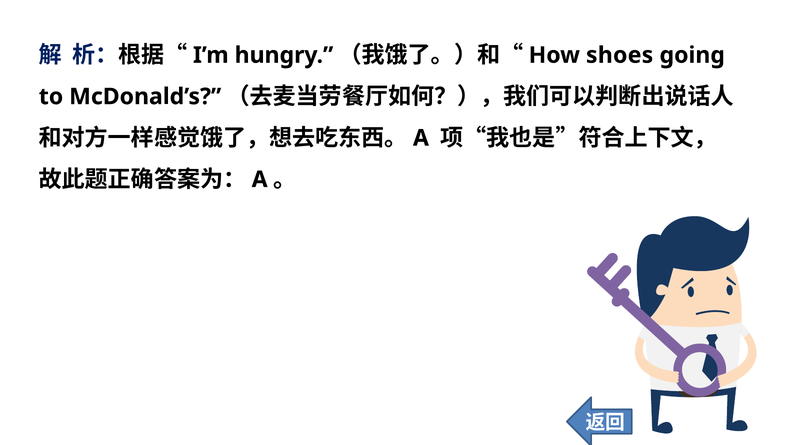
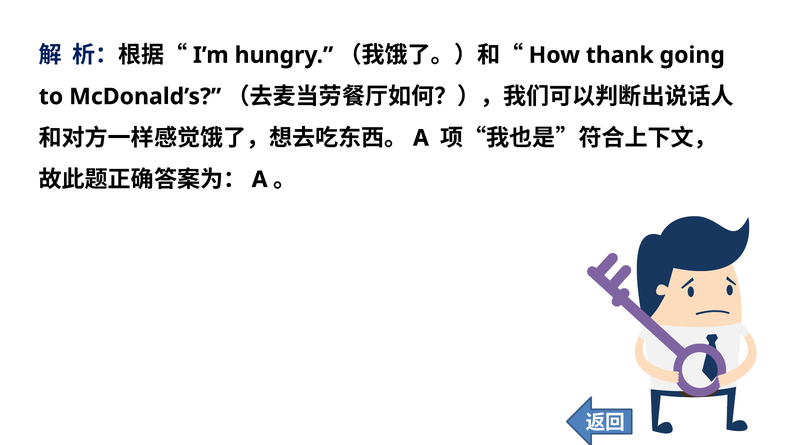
shoes: shoes -> thank
